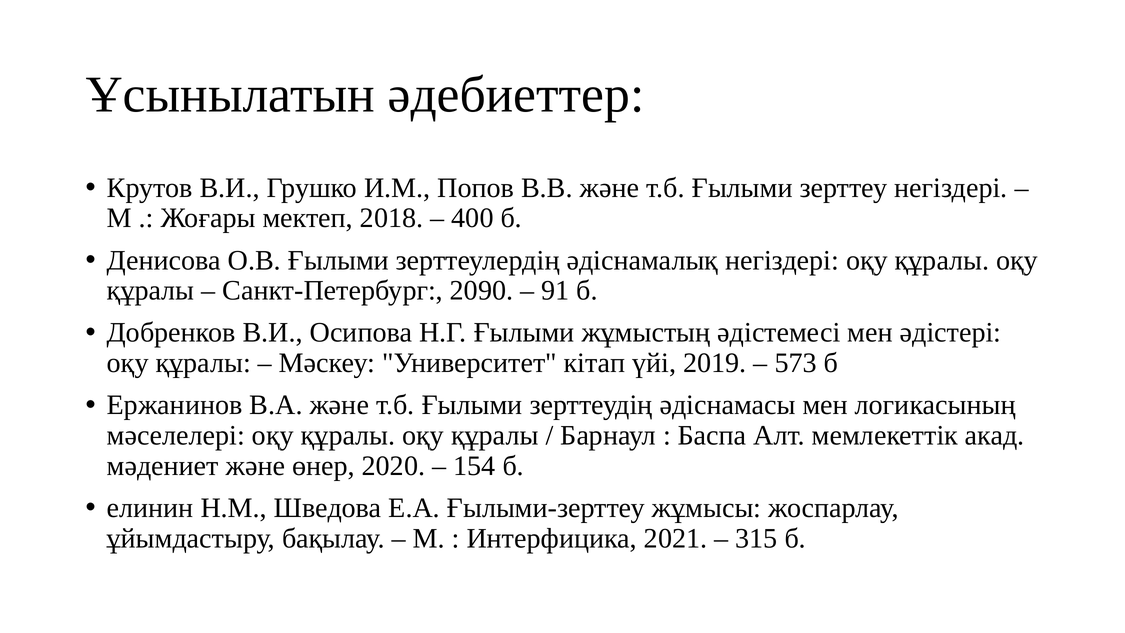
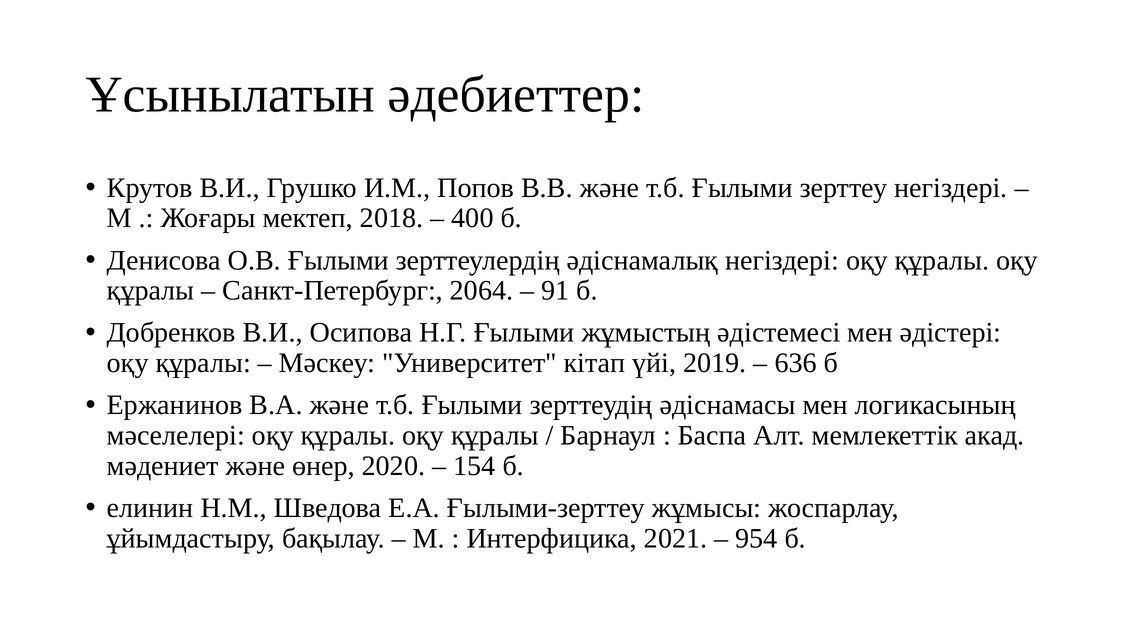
2090: 2090 -> 2064
573: 573 -> 636
315: 315 -> 954
